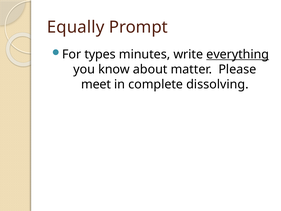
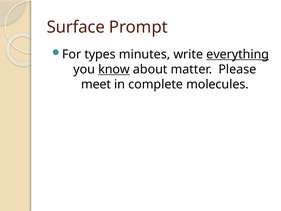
Equally: Equally -> Surface
know underline: none -> present
dissolving: dissolving -> molecules
